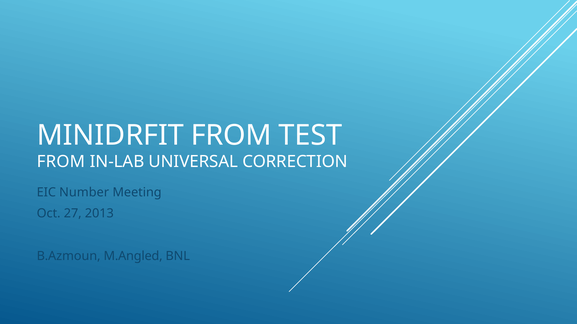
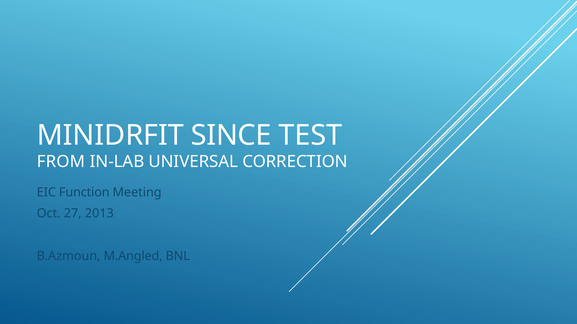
MINIDRFIT FROM: FROM -> SINCE
Number: Number -> Function
